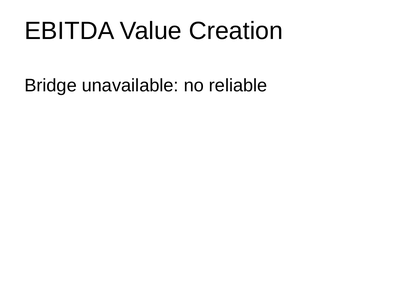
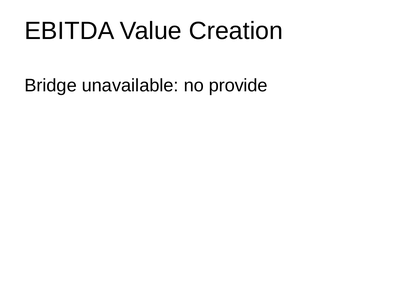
reliable: reliable -> provide
